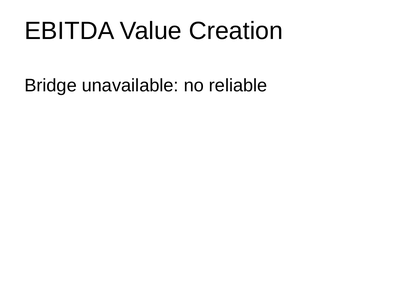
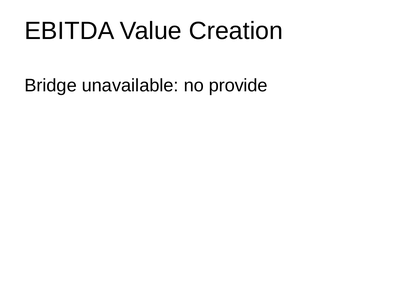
reliable: reliable -> provide
